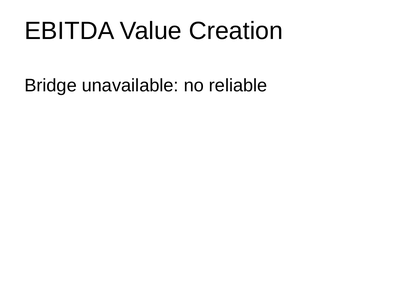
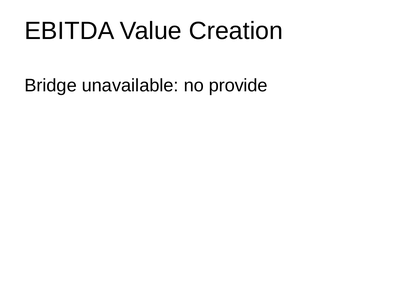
reliable: reliable -> provide
